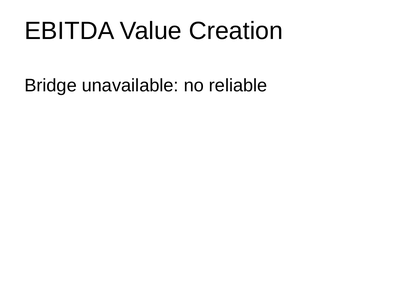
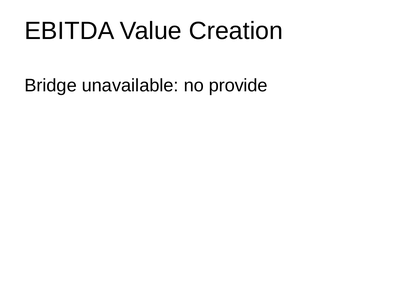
reliable: reliable -> provide
